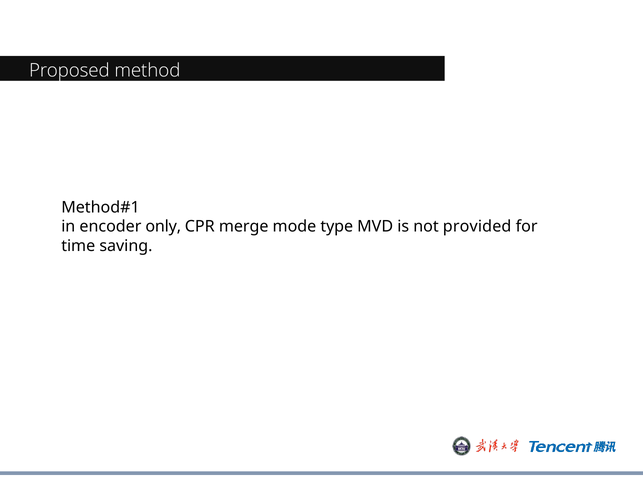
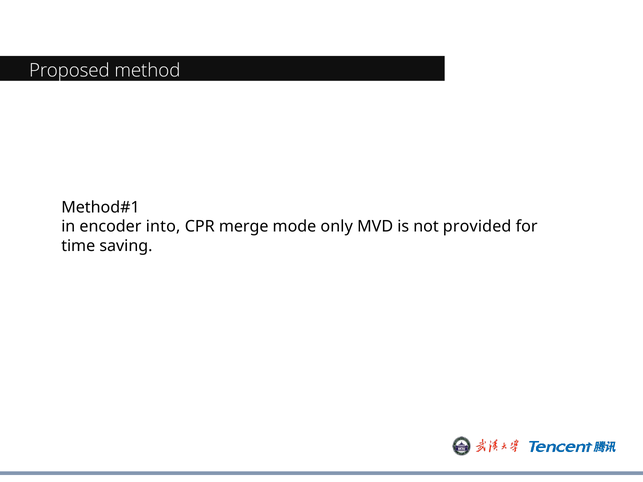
only: only -> into
type: type -> only
